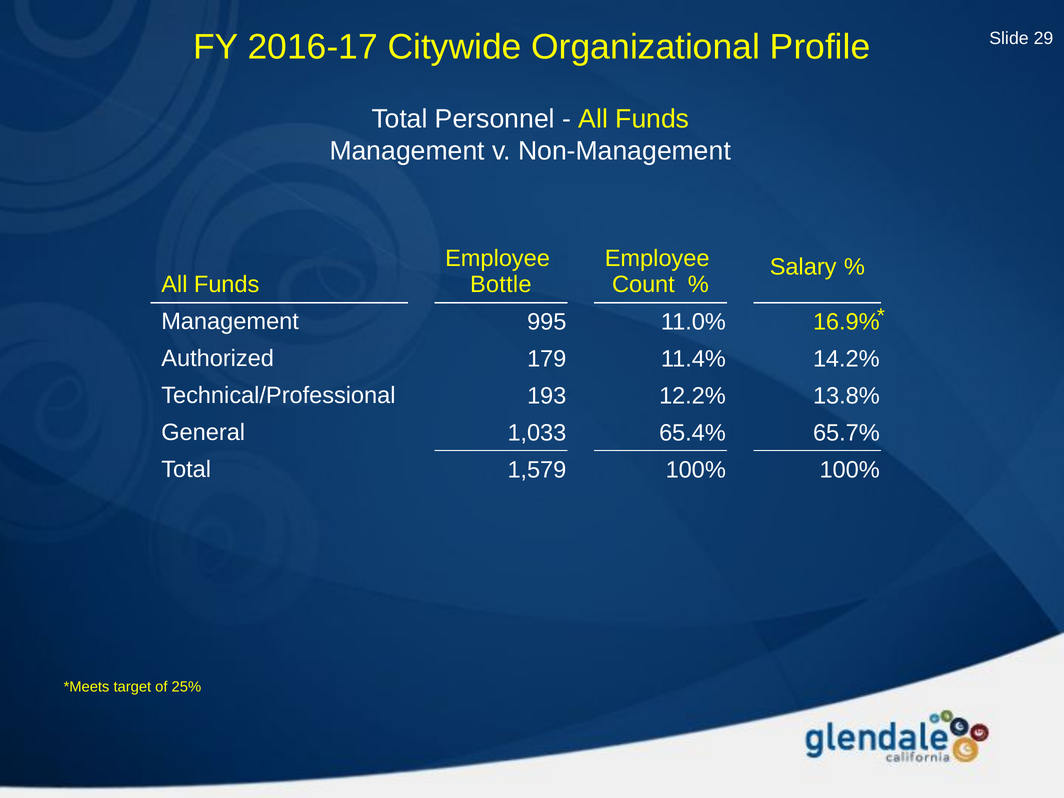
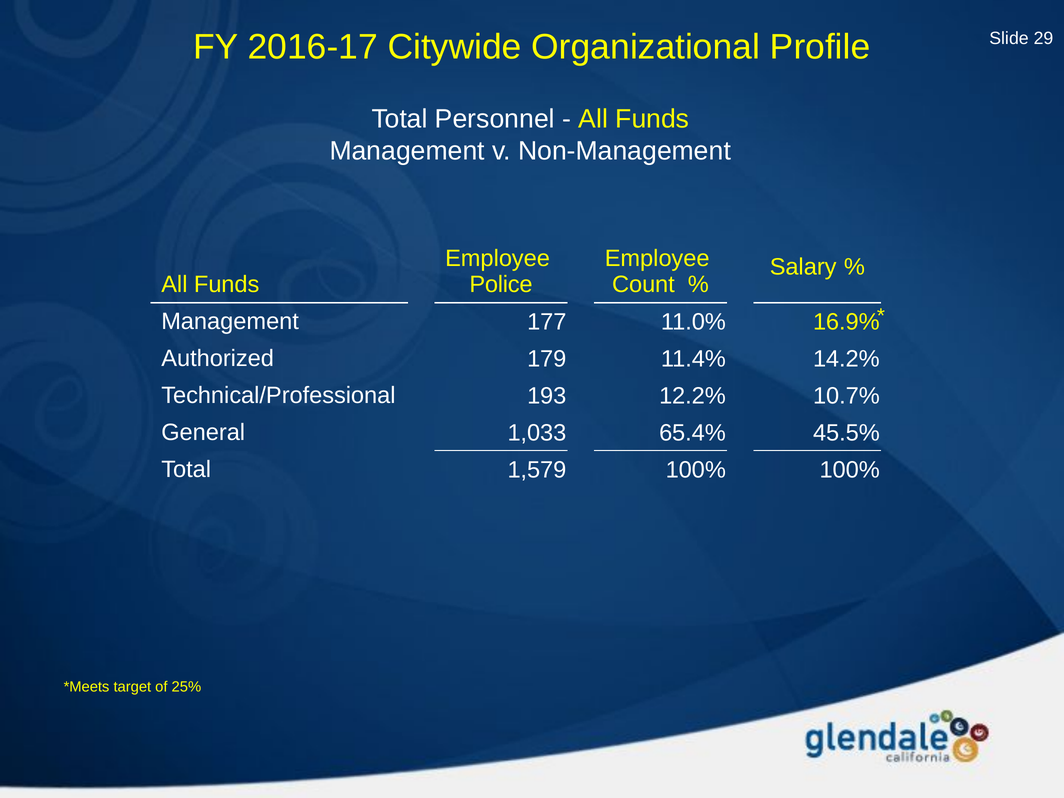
Bottle: Bottle -> Police
995: 995 -> 177
13.8%: 13.8% -> 10.7%
65.7%: 65.7% -> 45.5%
